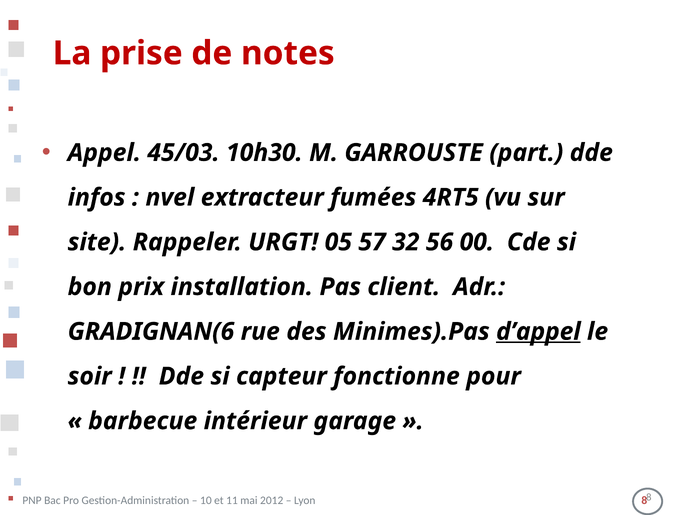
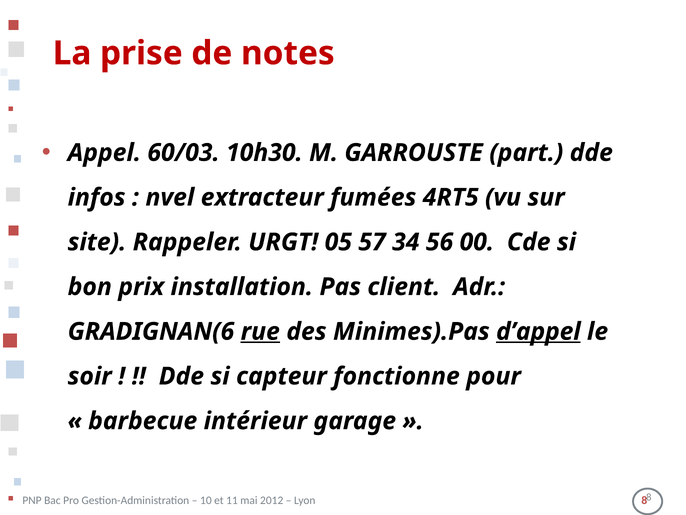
45/03: 45/03 -> 60/03
32: 32 -> 34
rue underline: none -> present
